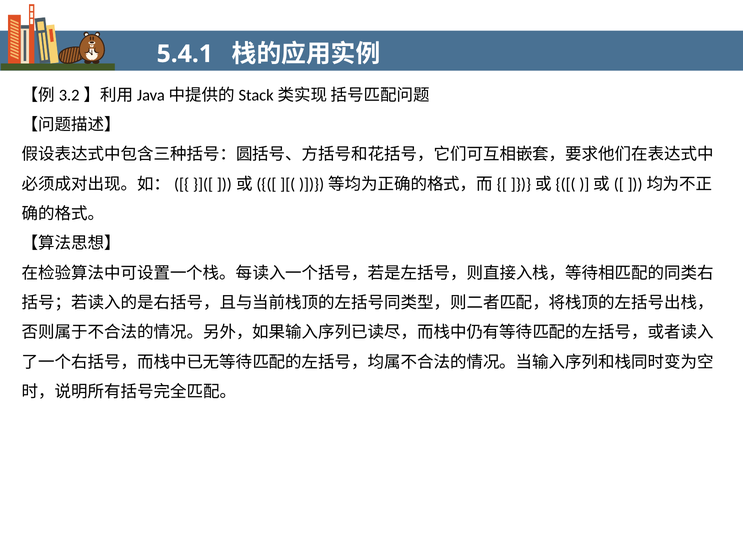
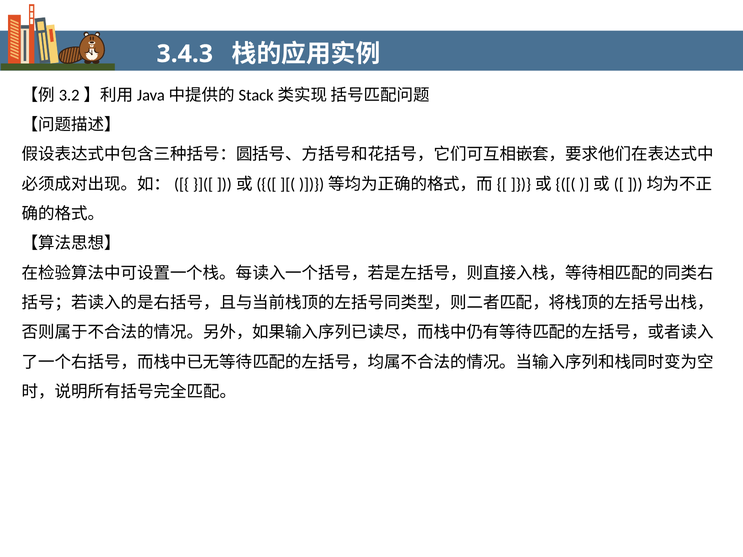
5.4.1: 5.4.1 -> 3.4.3
